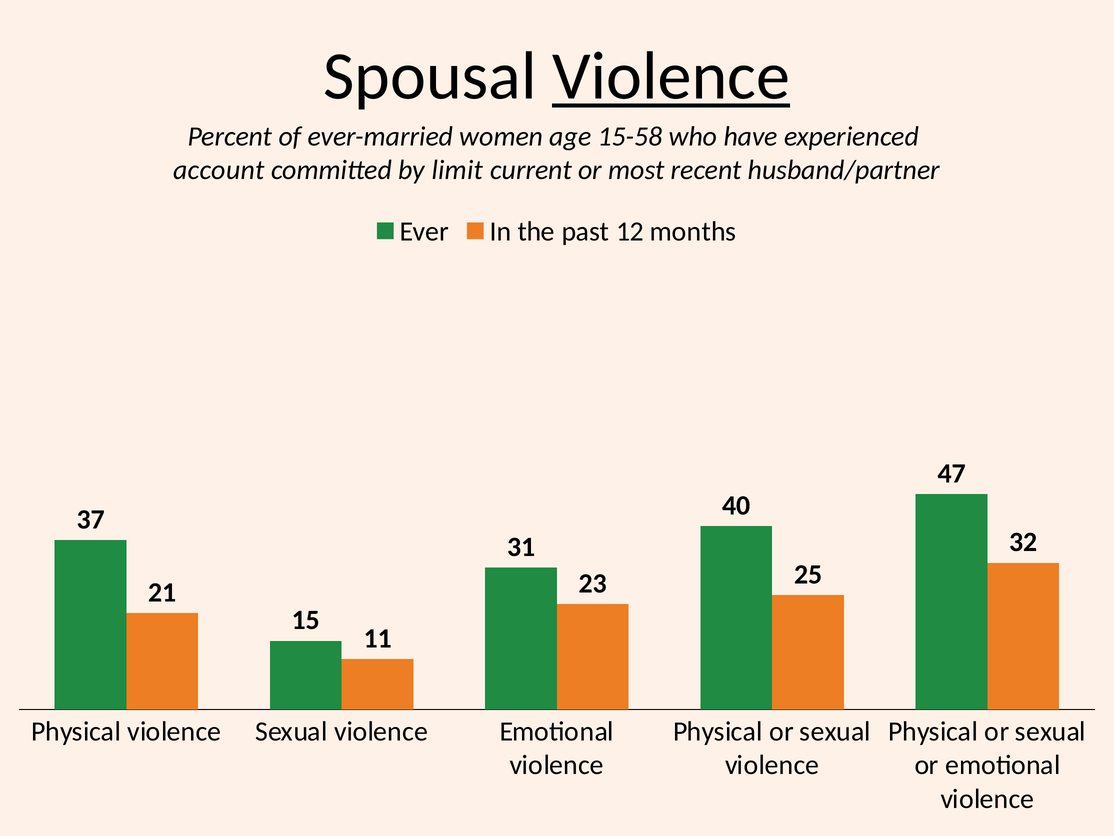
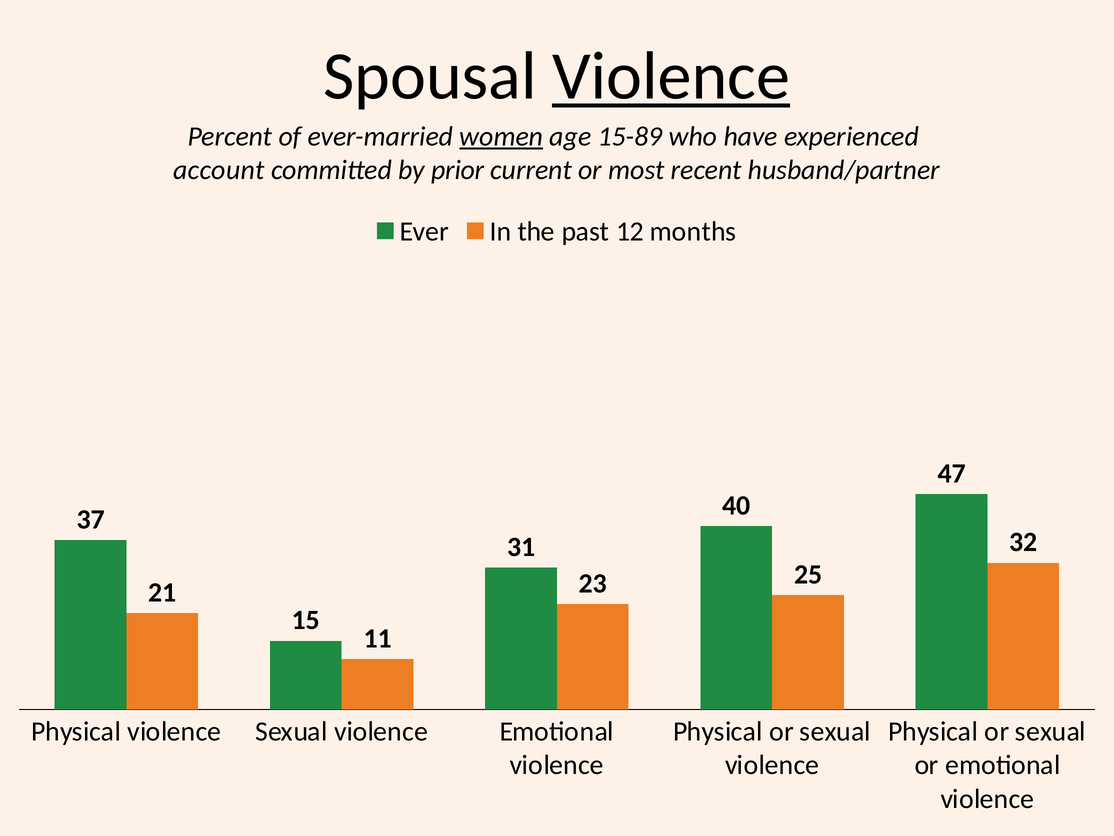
women underline: none -> present
15-58: 15-58 -> 15-89
limit: limit -> prior
